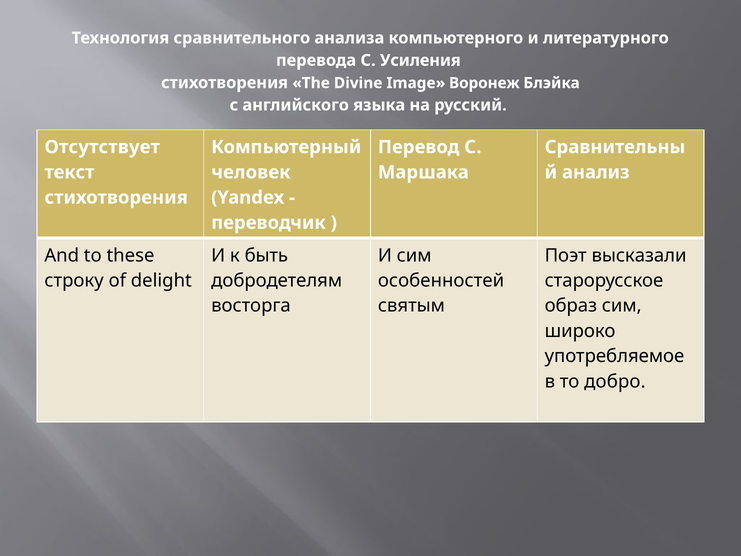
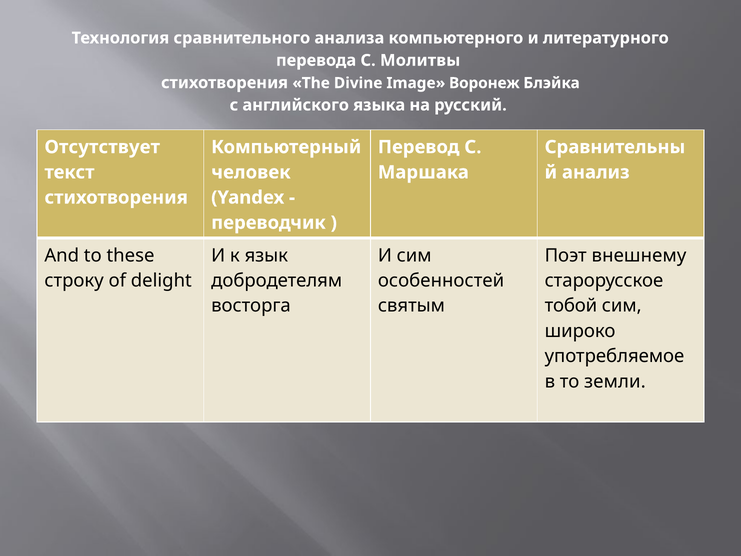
Усиления: Усиления -> Молитвы
быть: быть -> язык
высказали: высказали -> внешнему
образ: образ -> тобой
добро: добро -> земли
